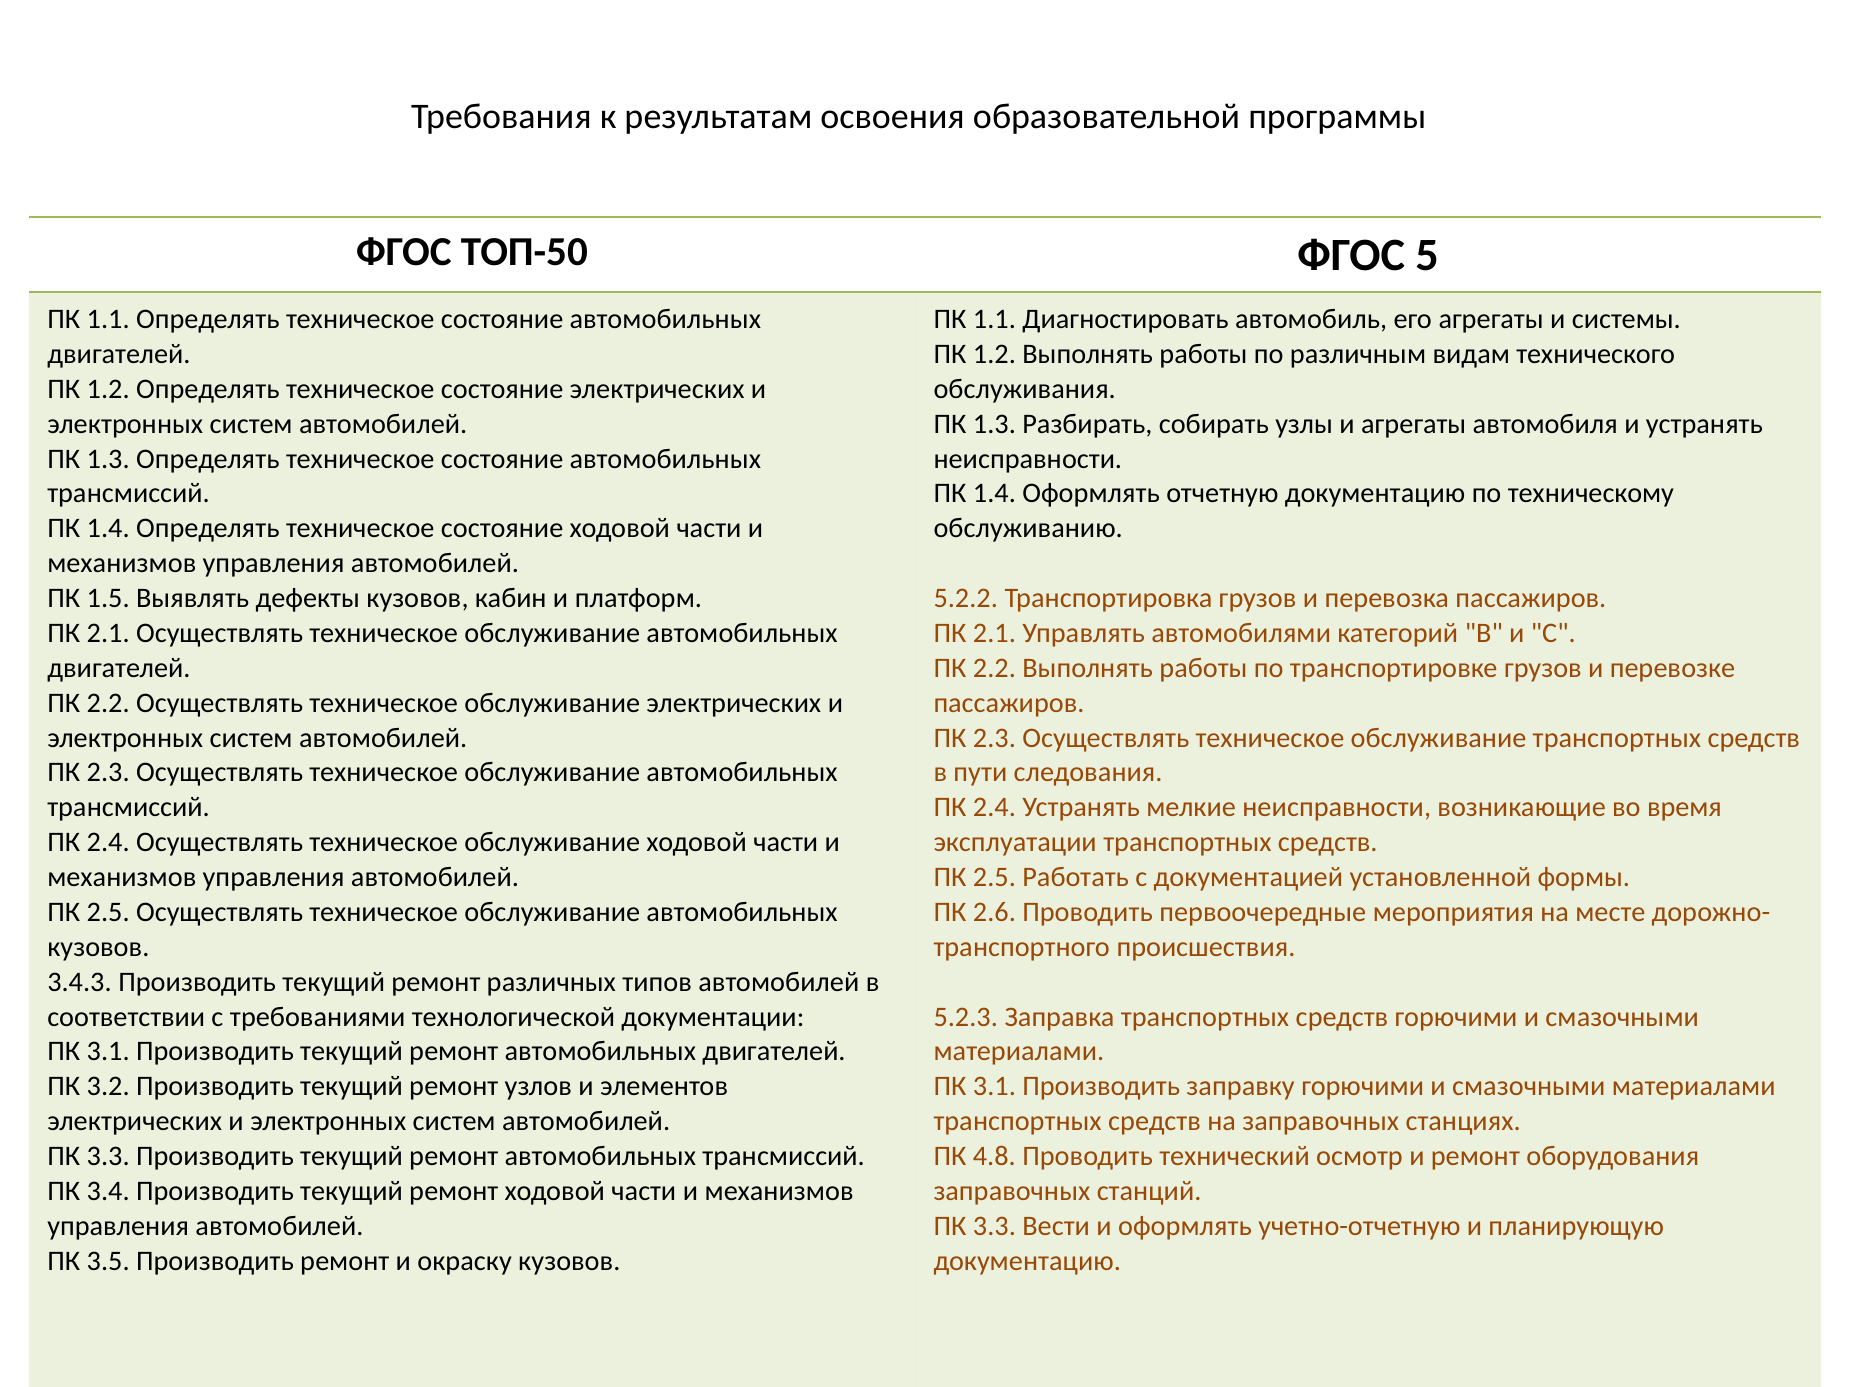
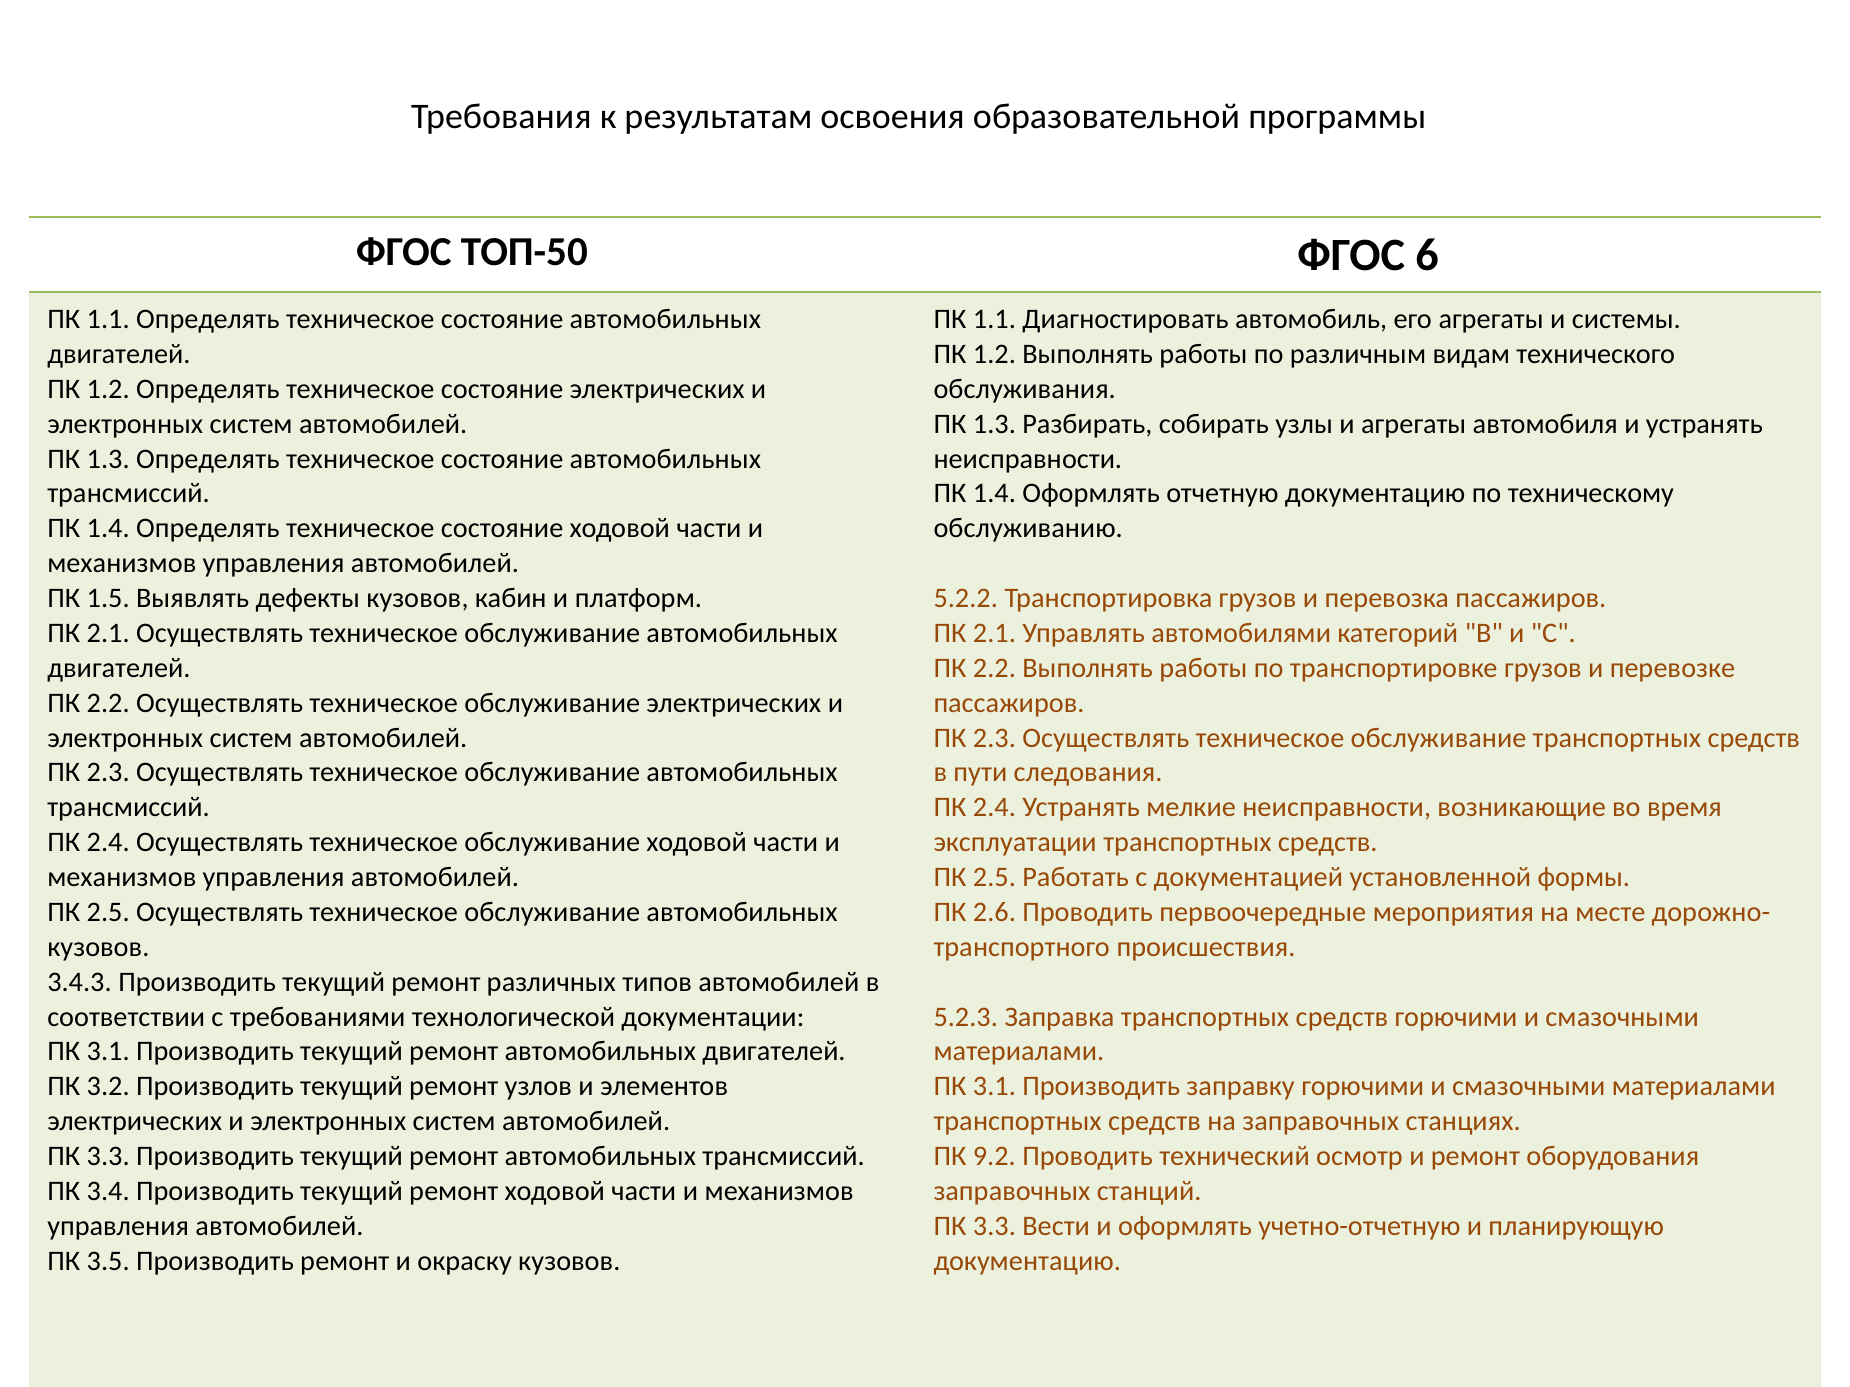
5: 5 -> 6
4.8: 4.8 -> 9.2
